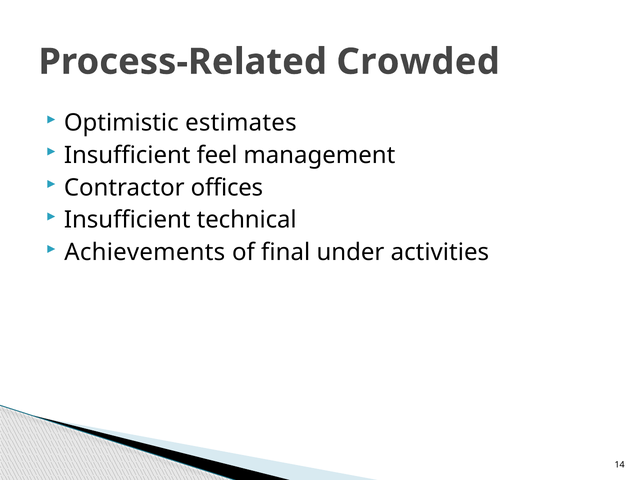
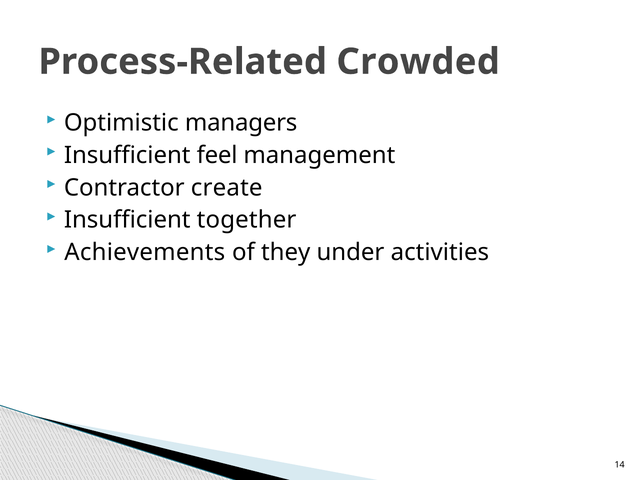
estimates: estimates -> managers
offices: offices -> create
technical: technical -> together
final: final -> they
